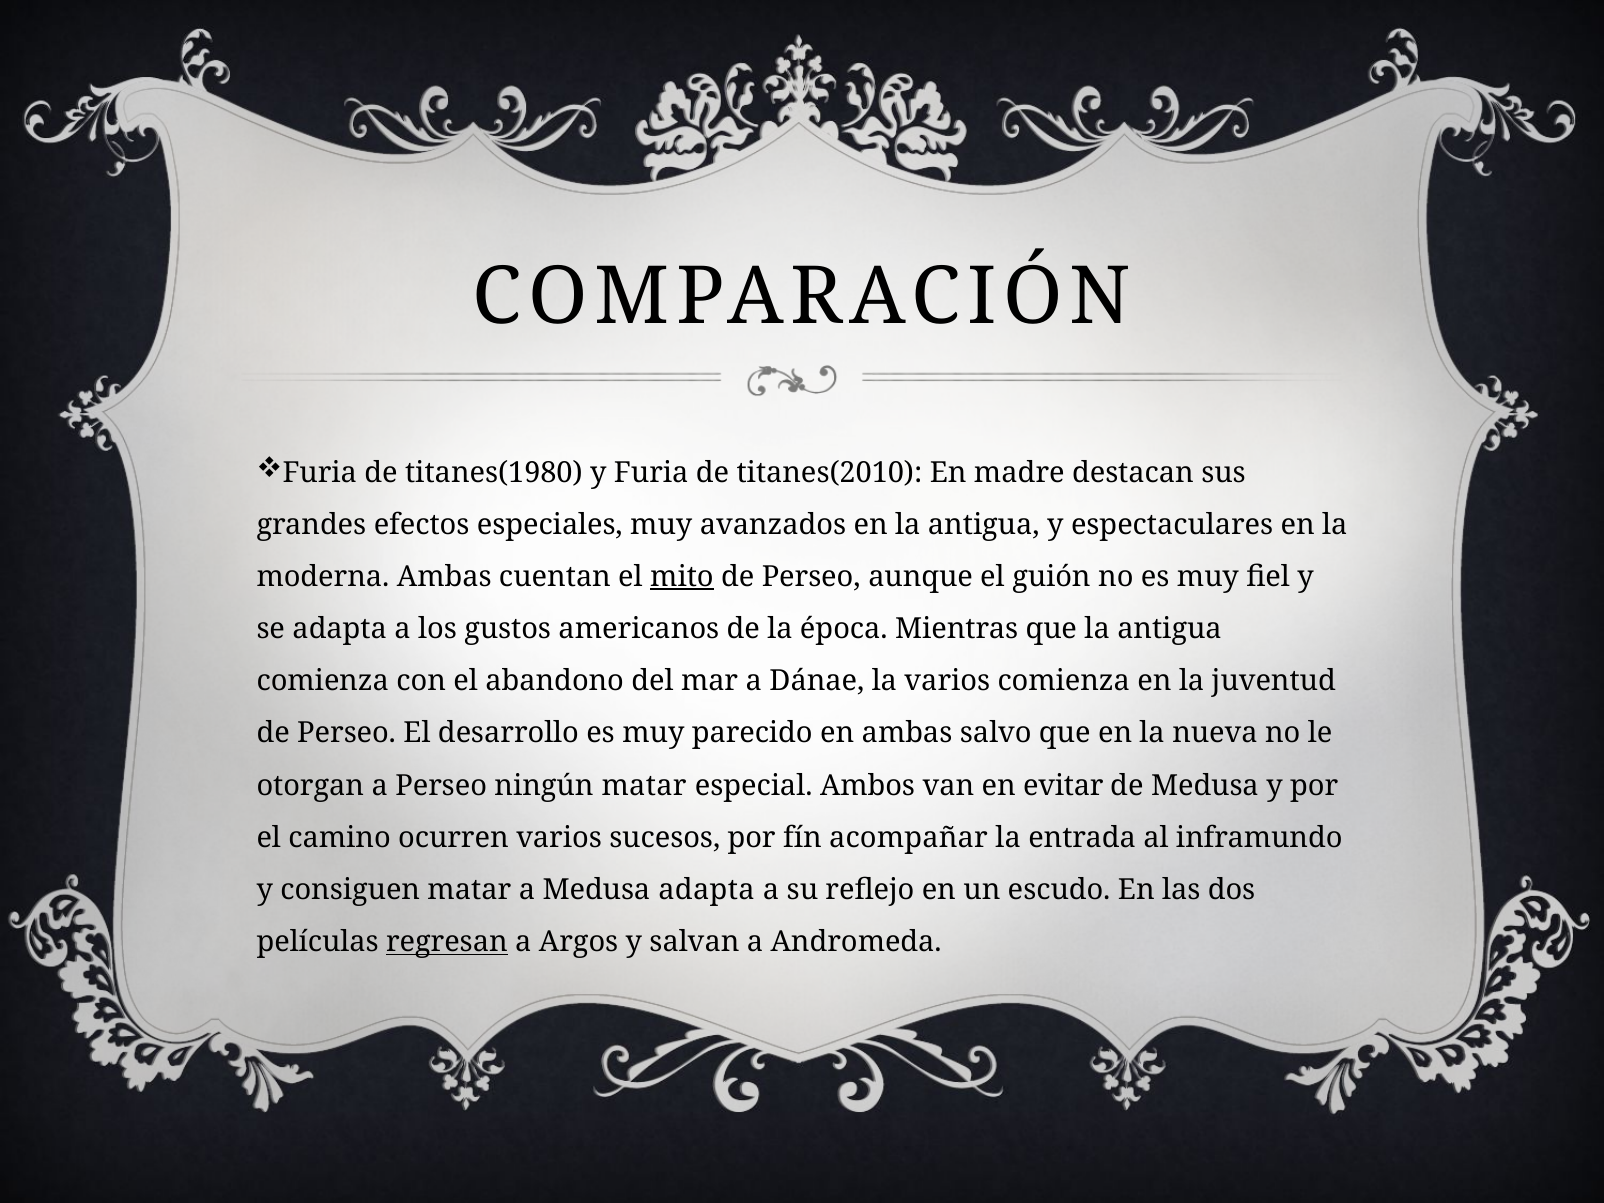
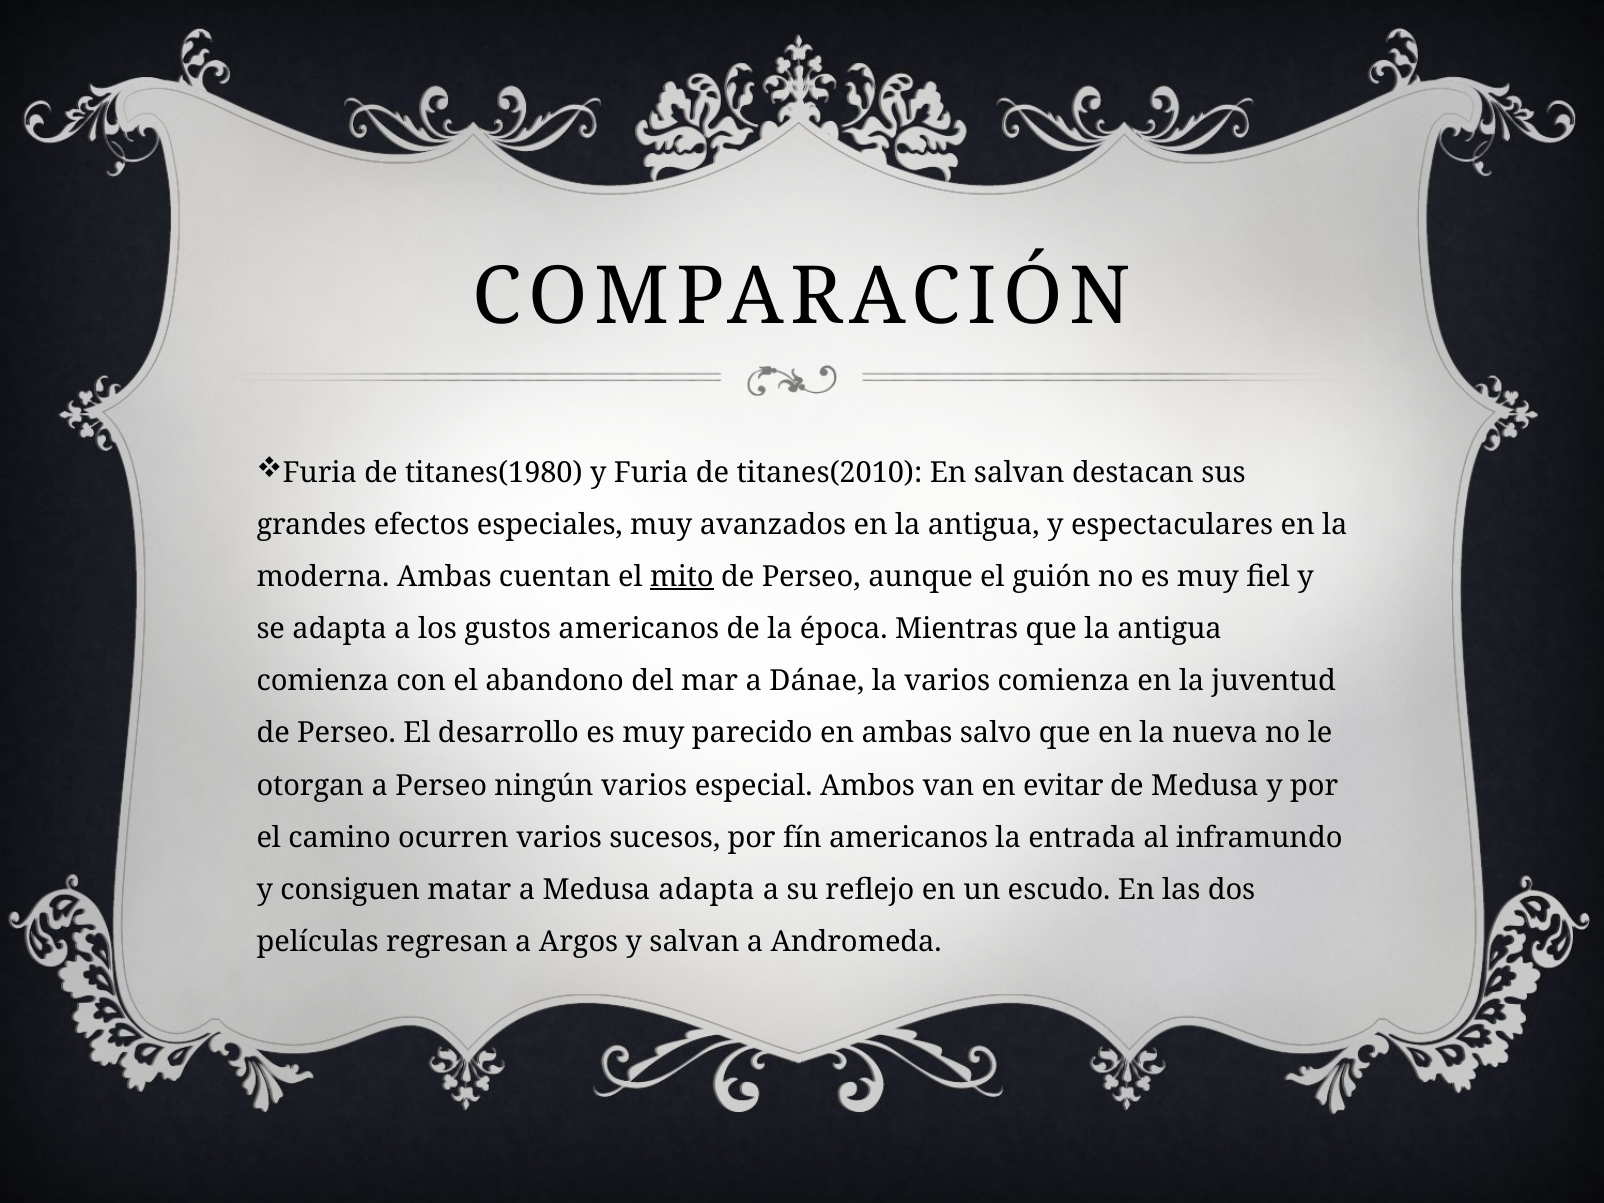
En madre: madre -> salvan
ningún matar: matar -> varios
fín acompañar: acompañar -> americanos
regresan underline: present -> none
